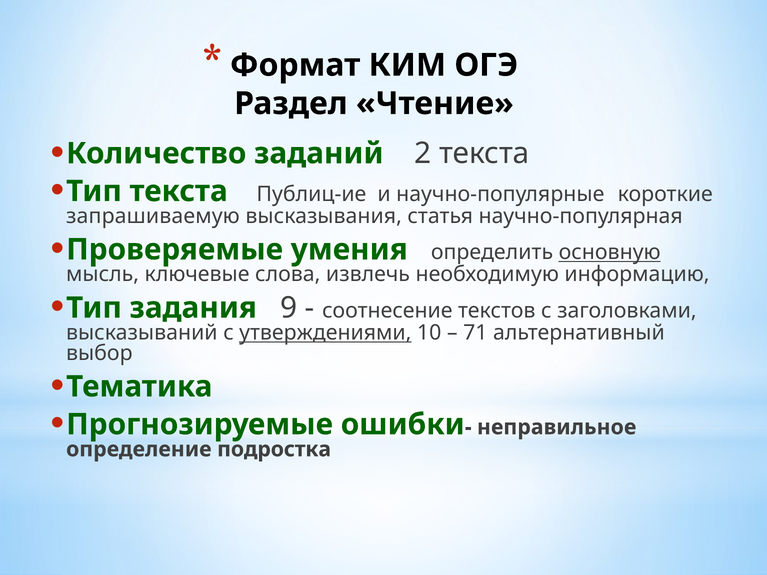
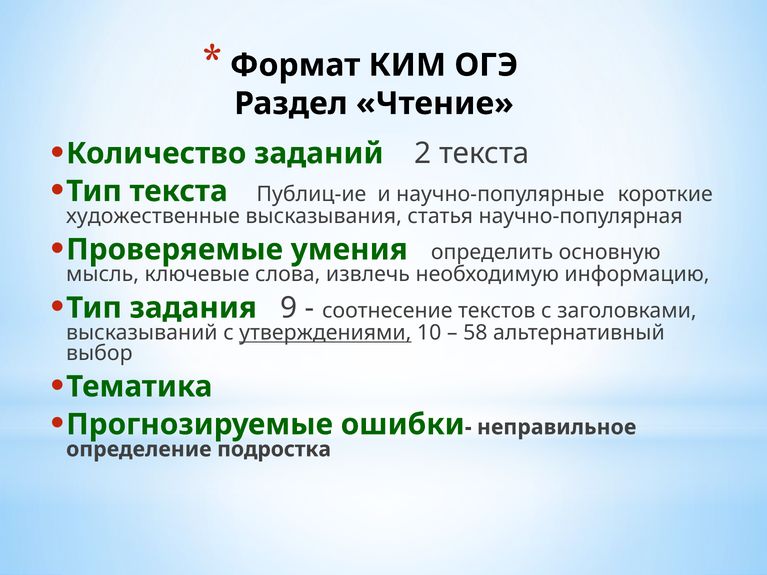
запрашиваемую: запрашиваемую -> художественные
основную underline: present -> none
71: 71 -> 58
